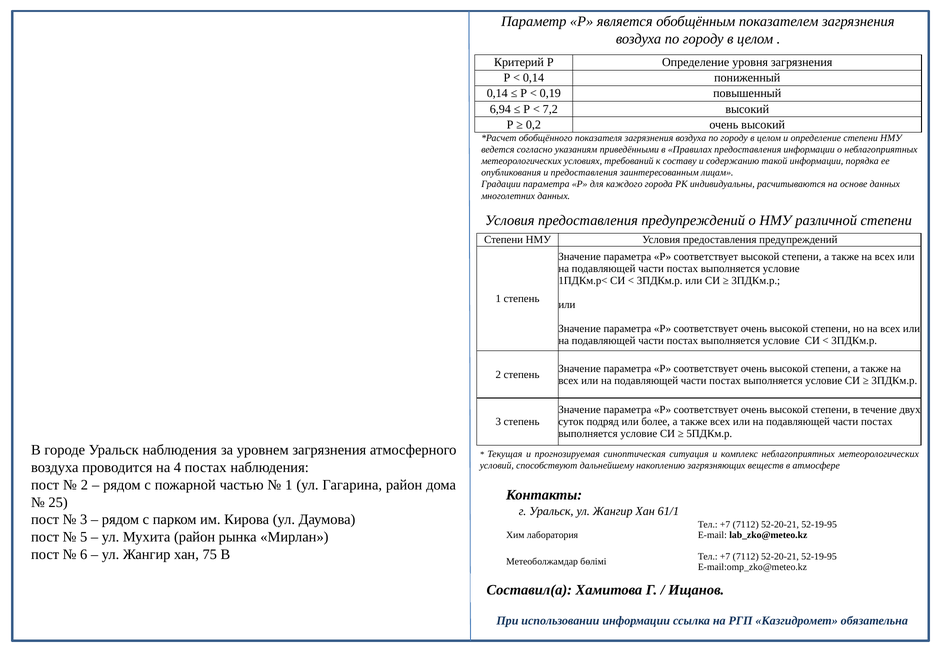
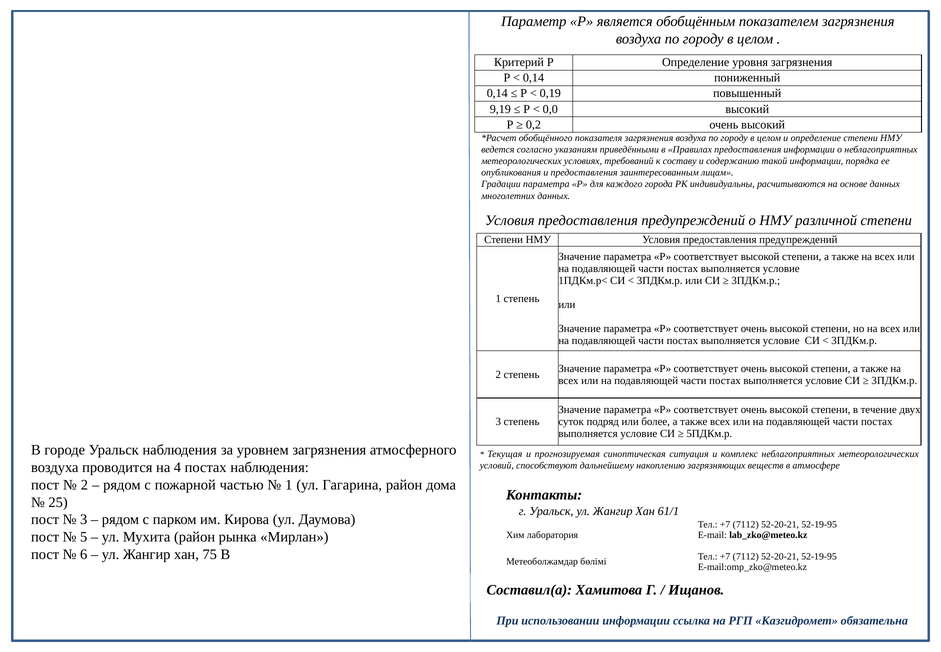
6,94: 6,94 -> 9,19
7,2: 7,2 -> 0,0
